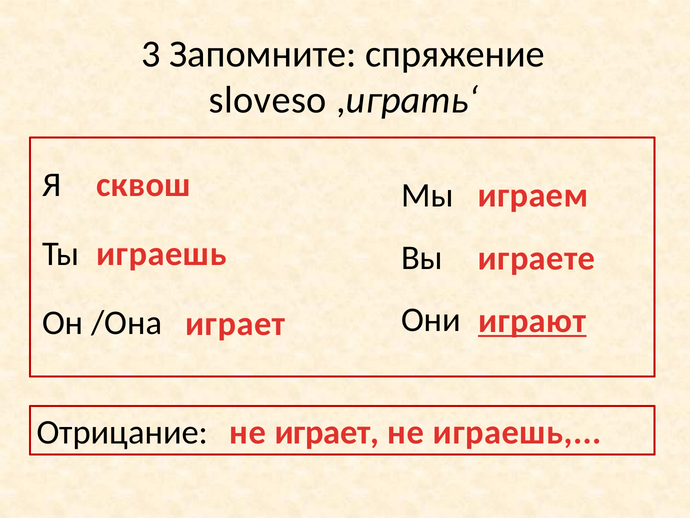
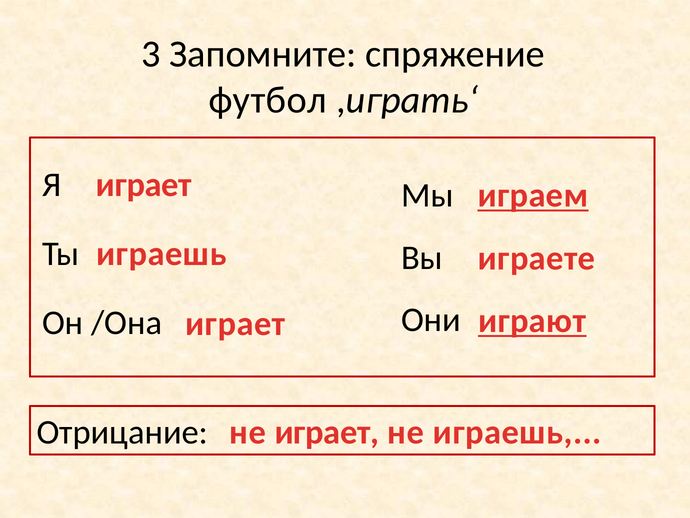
sloveso: sloveso -> футбол
сквош at (143, 184): сквош -> играет
играем underline: none -> present
